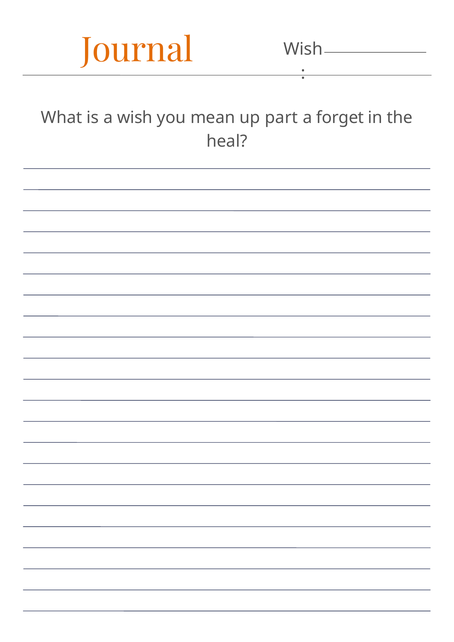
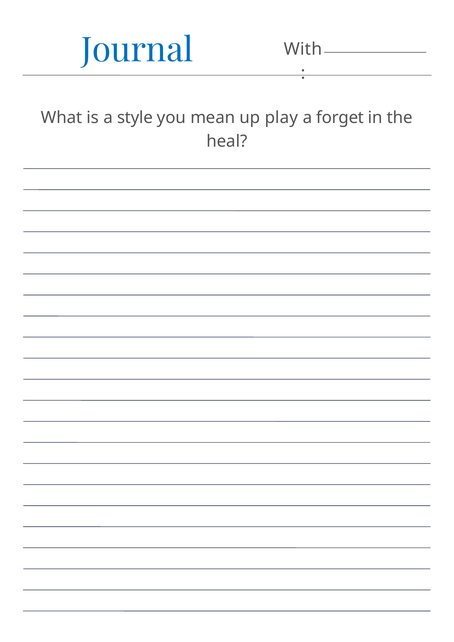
Journal colour: orange -> blue
Wish at (303, 49): Wish -> With
a wish: wish -> style
part: part -> play
